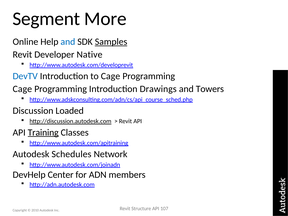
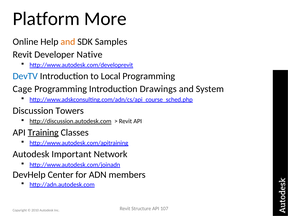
Segment: Segment -> Platform
and at (68, 42) colour: blue -> orange
Samples underline: present -> none
to Cage: Cage -> Local
Towers: Towers -> System
Loaded: Loaded -> Towers
Schedules: Schedules -> Important
